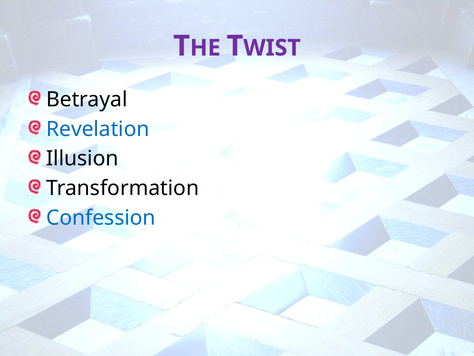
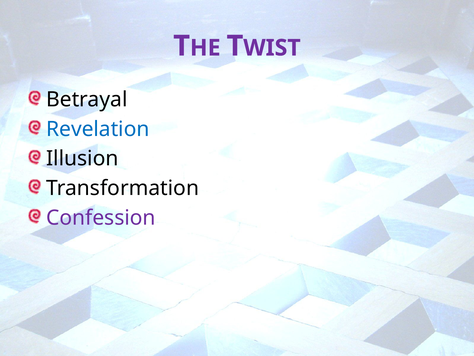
Confession colour: blue -> purple
